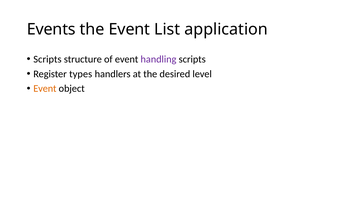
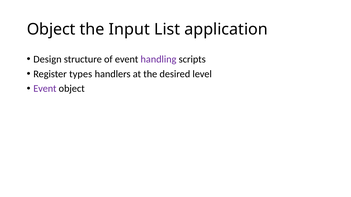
Events at (51, 29): Events -> Object
the Event: Event -> Input
Scripts at (47, 59): Scripts -> Design
Event at (45, 89) colour: orange -> purple
